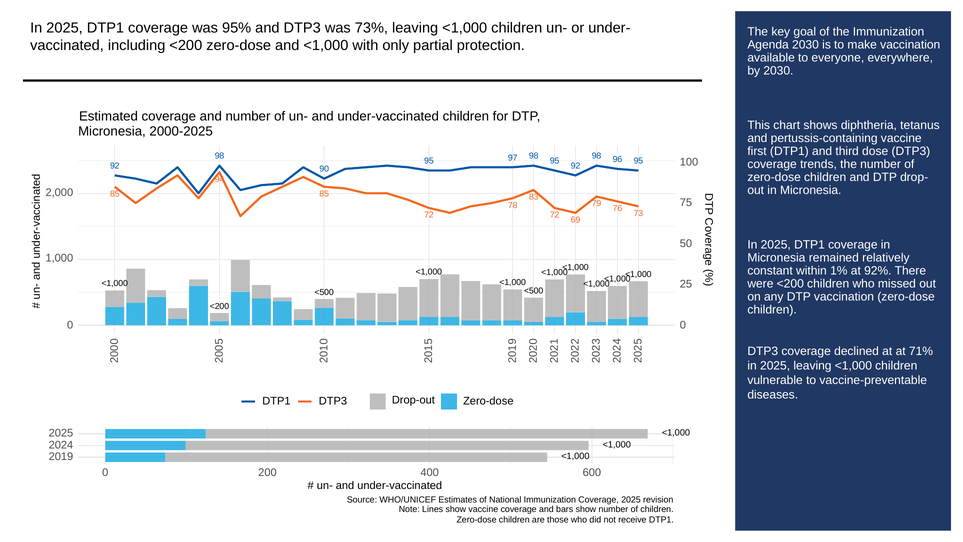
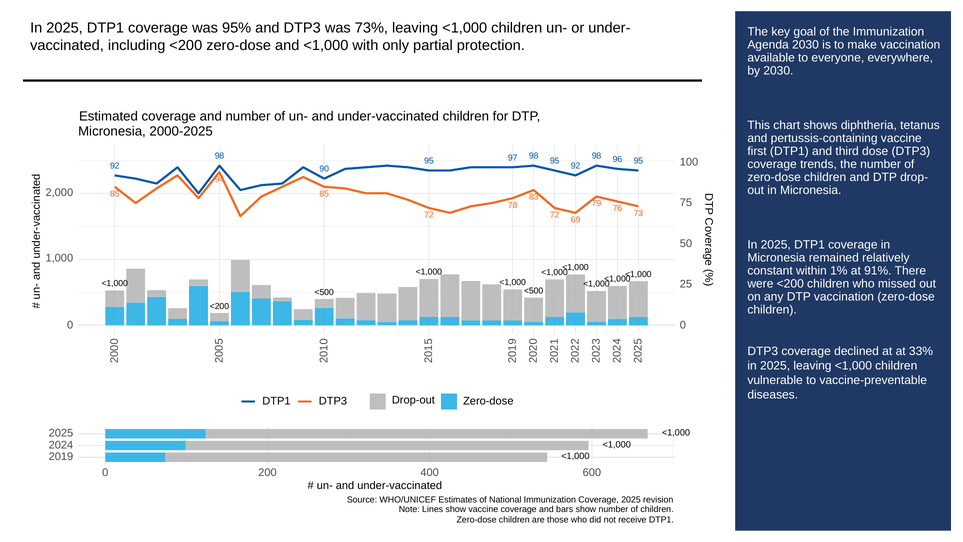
92%: 92% -> 91%
71%: 71% -> 33%
